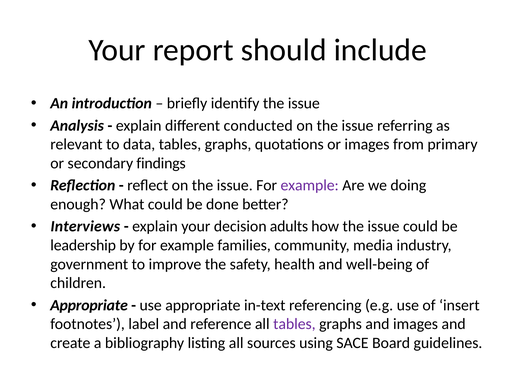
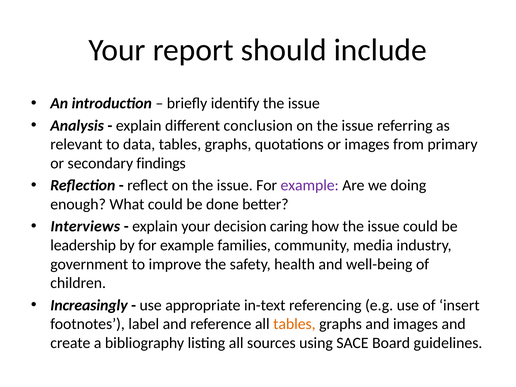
conducted: conducted -> conclusion
adults: adults -> caring
Appropriate at (89, 305): Appropriate -> Increasingly
tables at (294, 324) colour: purple -> orange
